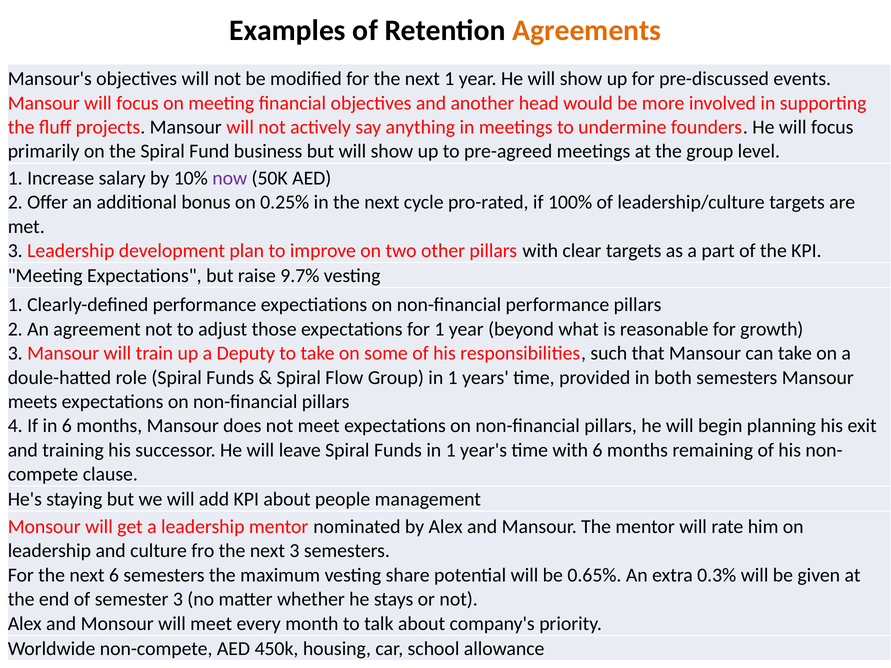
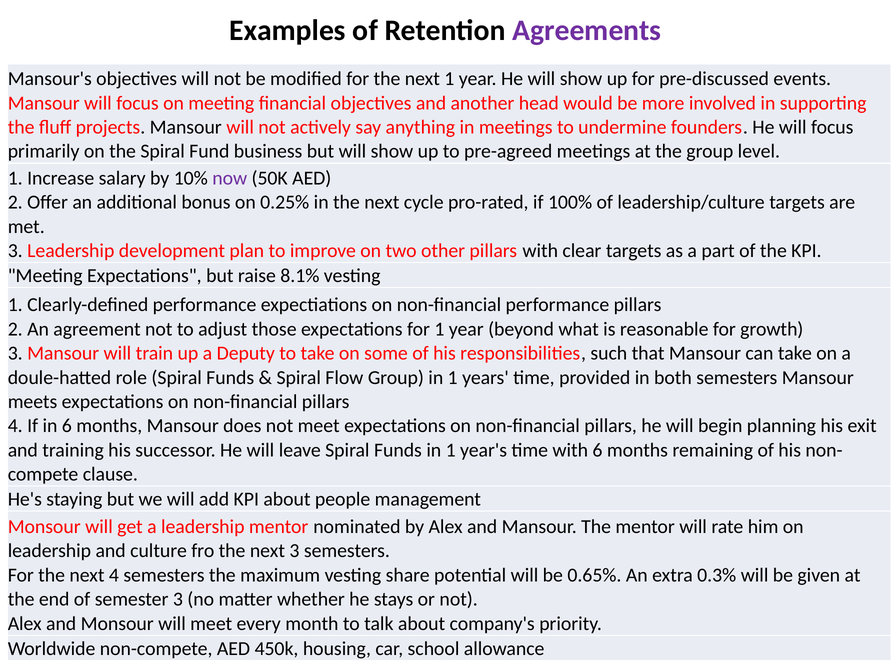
Agreements colour: orange -> purple
9.7%: 9.7% -> 8.1%
next 6: 6 -> 4
